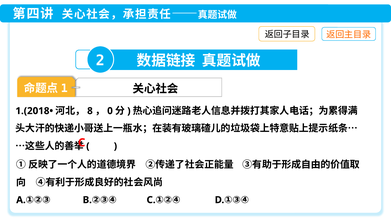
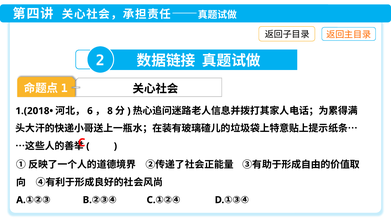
8: 8 -> 6
0: 0 -> 8
